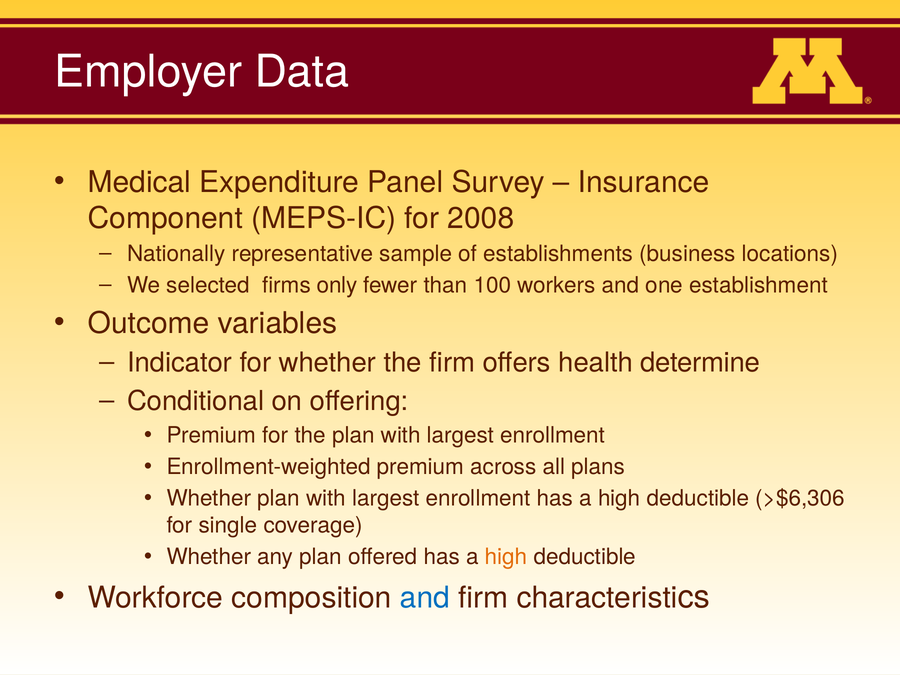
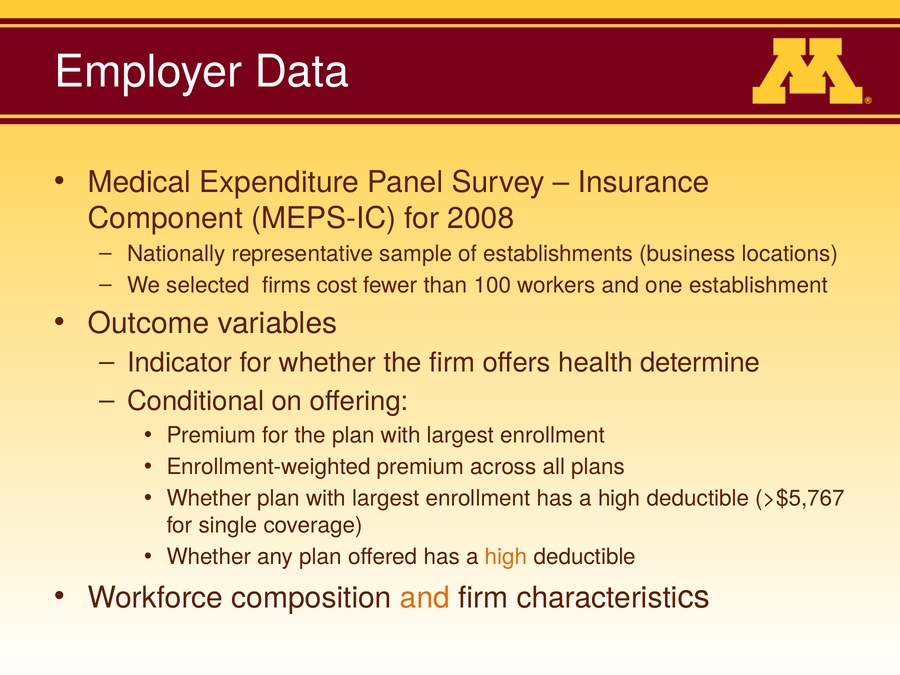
only: only -> cost
>$6,306: >$6,306 -> >$5,767
and at (425, 598) colour: blue -> orange
